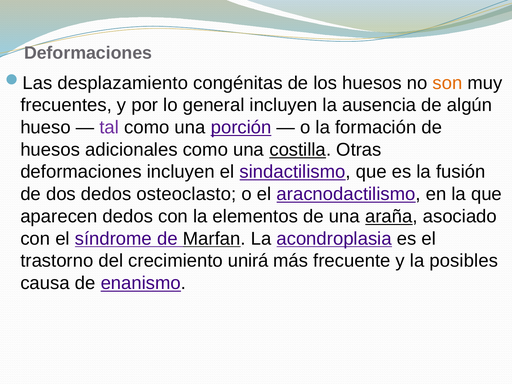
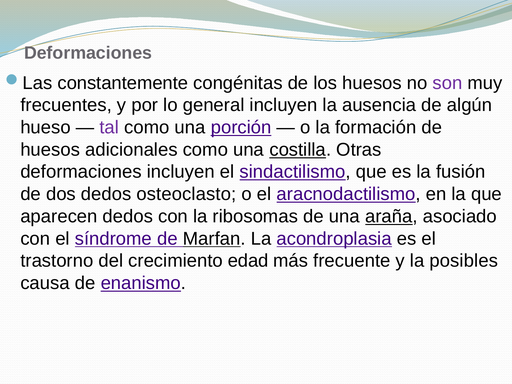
desplazamiento: desplazamiento -> constantemente
son colour: orange -> purple
elementos: elementos -> ribosomas
unirá: unirá -> edad
